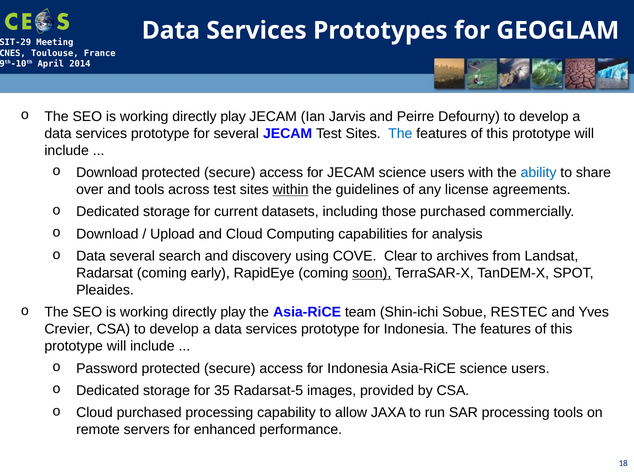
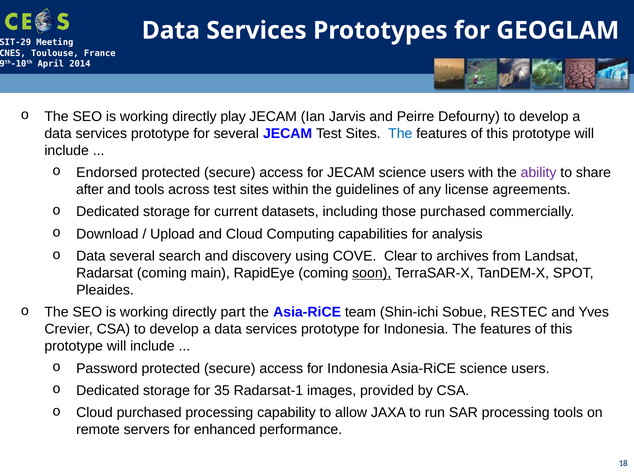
Download at (107, 173): Download -> Endorsed
ability colour: blue -> purple
over: over -> after
within underline: present -> none
early: early -> main
play at (233, 312): play -> part
Radarsat-5: Radarsat-5 -> Radarsat-1
